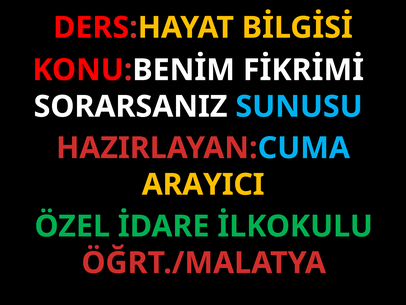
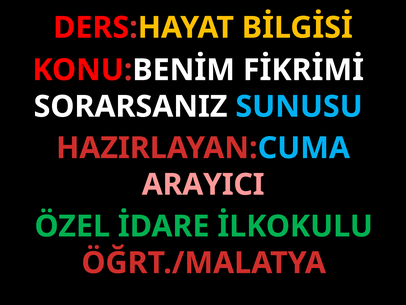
ARAYICI colour: yellow -> pink
